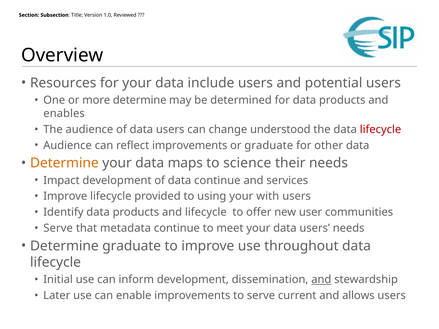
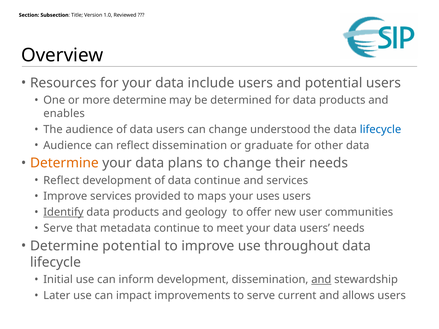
lifecycle at (381, 130) colour: red -> blue
reflect improvements: improvements -> dissemination
maps: maps -> plans
to science: science -> change
Impact at (61, 180): Impact -> Reflect
Improve lifecycle: lifecycle -> services
using: using -> maps
with: with -> uses
Identify underline: none -> present
and lifecycle: lifecycle -> geology
Determine graduate: graduate -> potential
enable: enable -> impact
